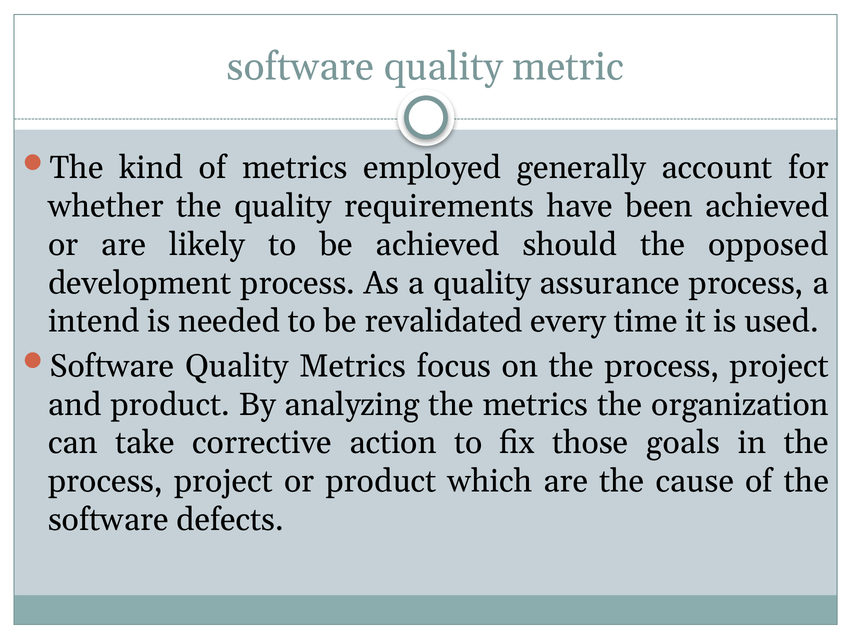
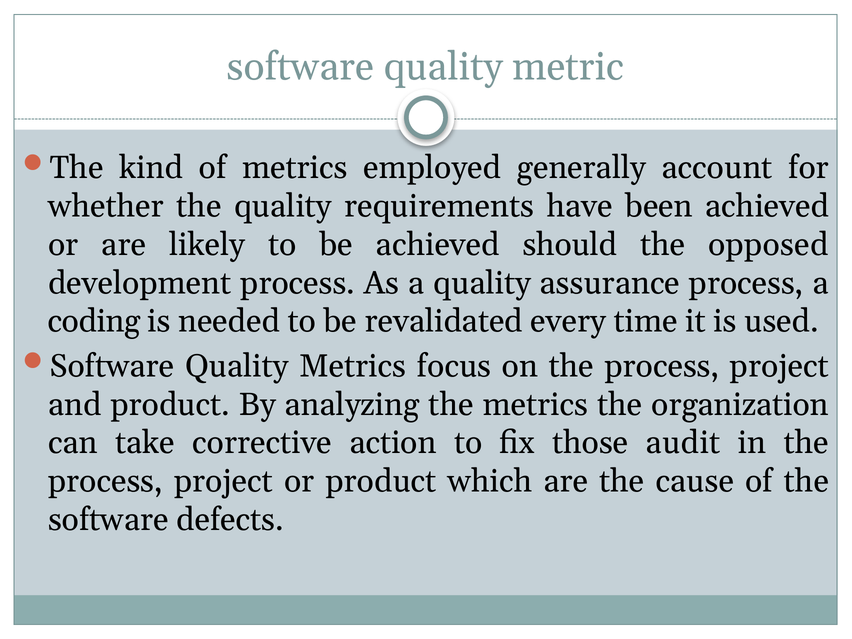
intend: intend -> coding
goals: goals -> audit
